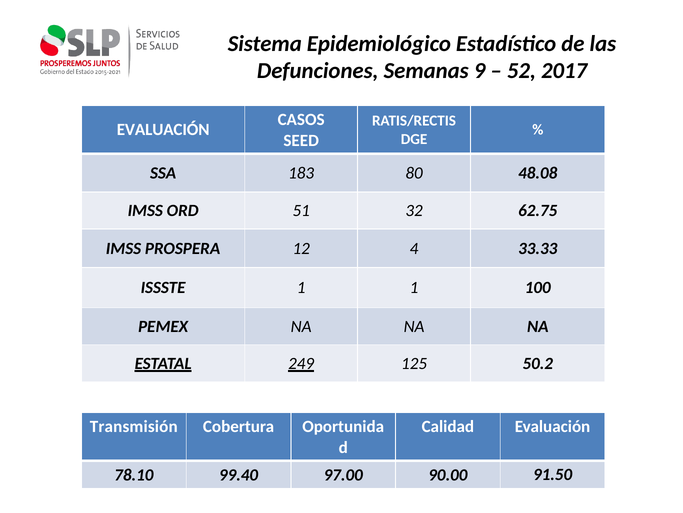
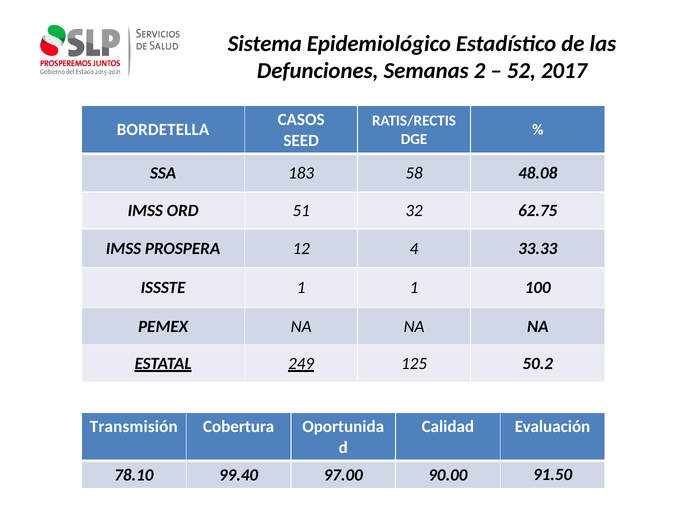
9: 9 -> 2
EVALUACIÓN at (163, 130): EVALUACIÓN -> BORDETELLA
80: 80 -> 58
